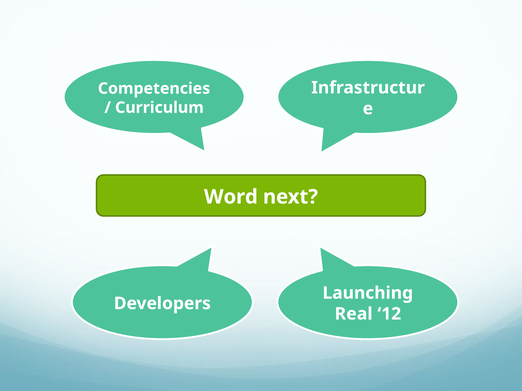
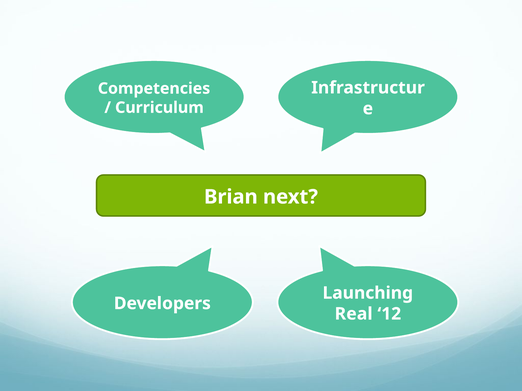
Word: Word -> Brian
